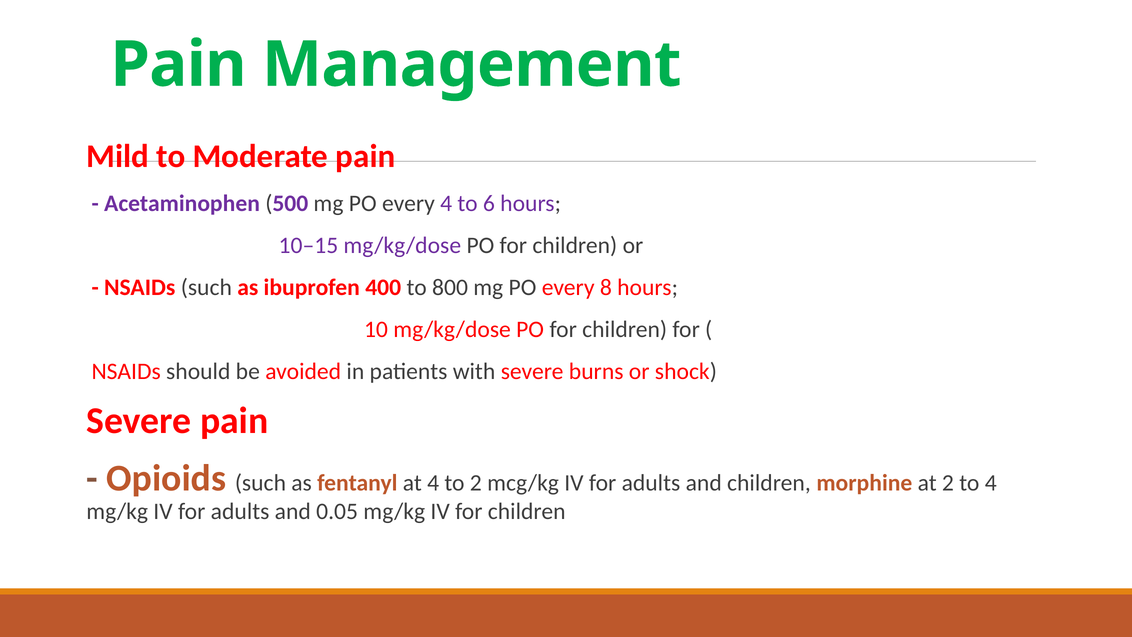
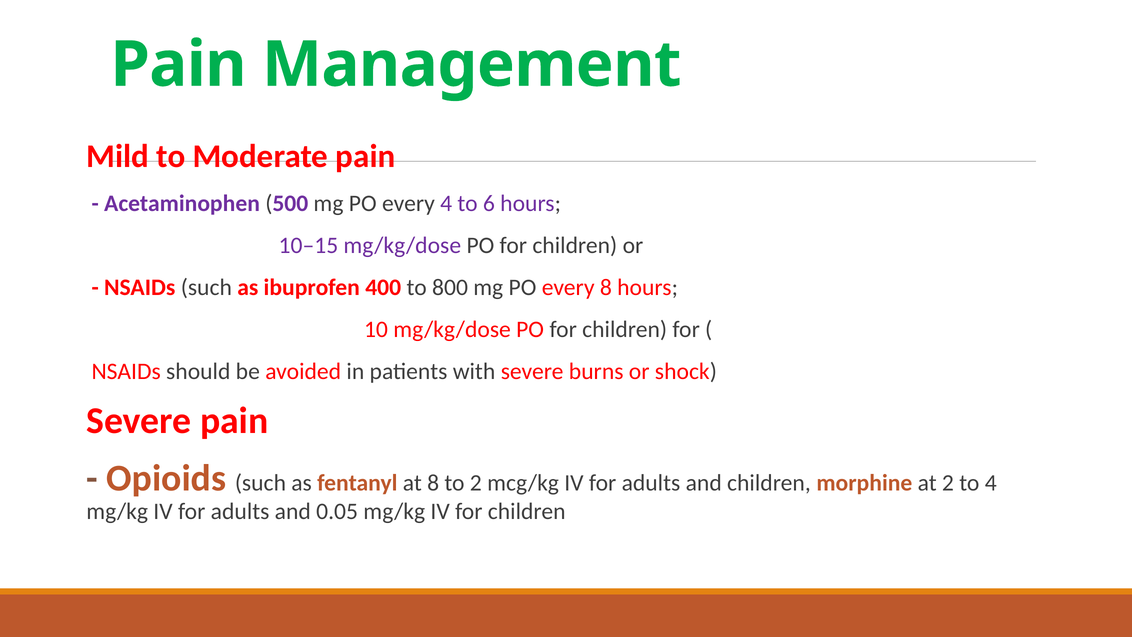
at 4: 4 -> 8
